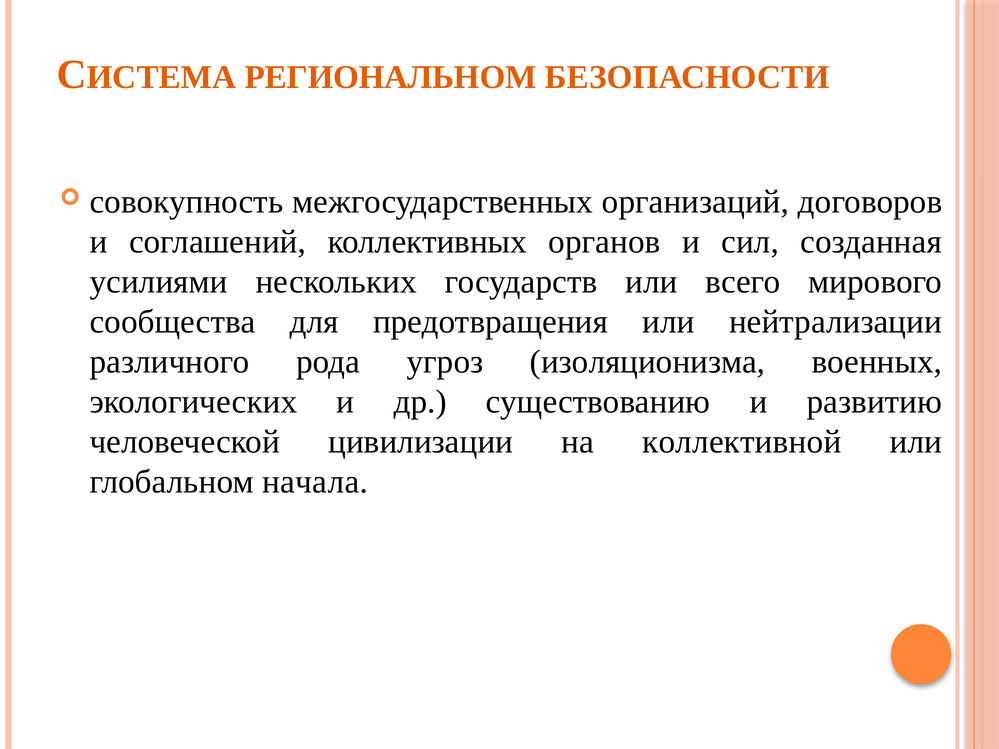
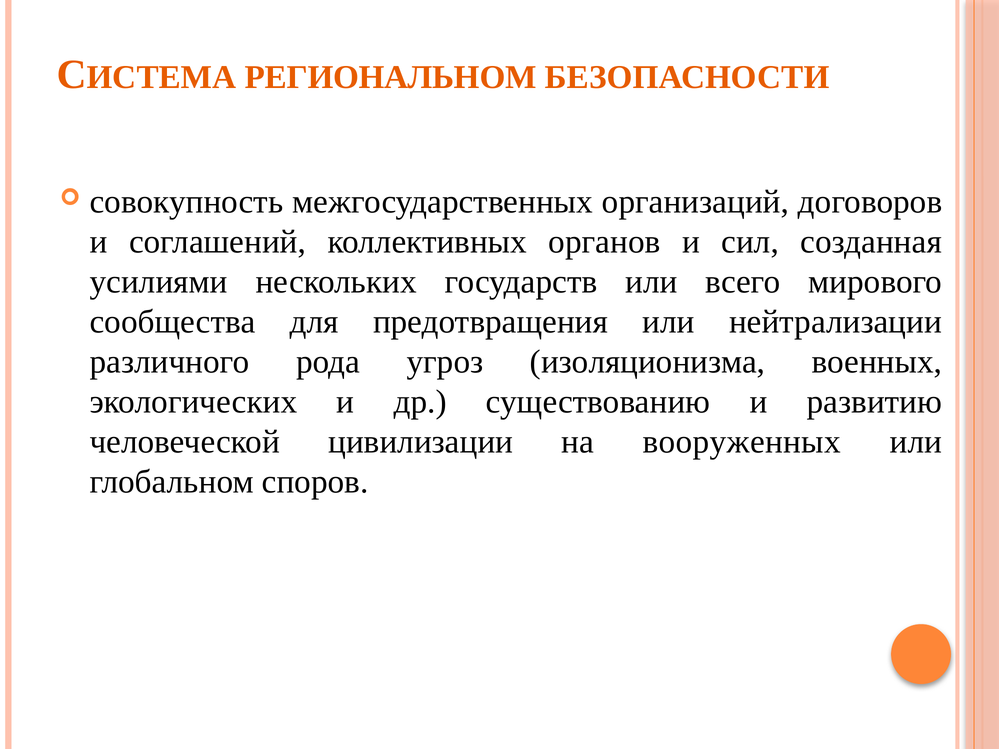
коллективной: коллективной -> вооруженных
начала: начала -> споров
